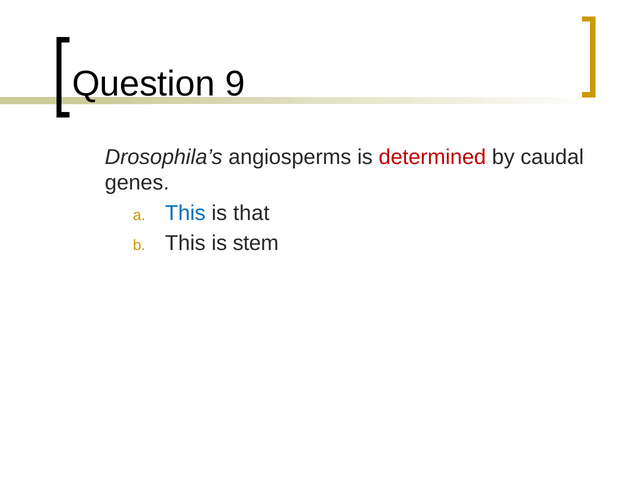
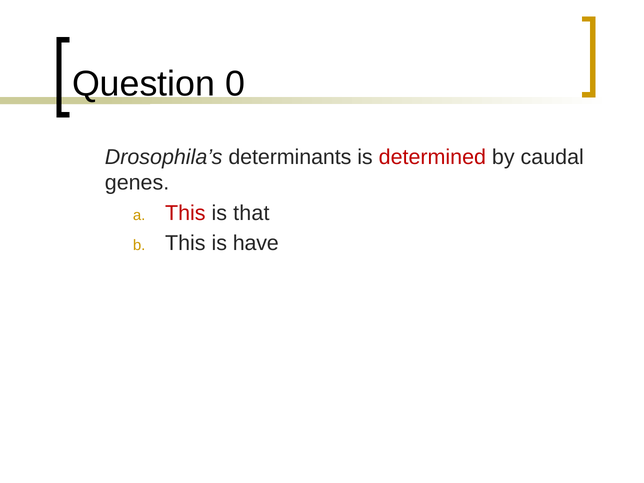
9: 9 -> 0
angiosperms: angiosperms -> determinants
This at (185, 213) colour: blue -> red
stem: stem -> have
